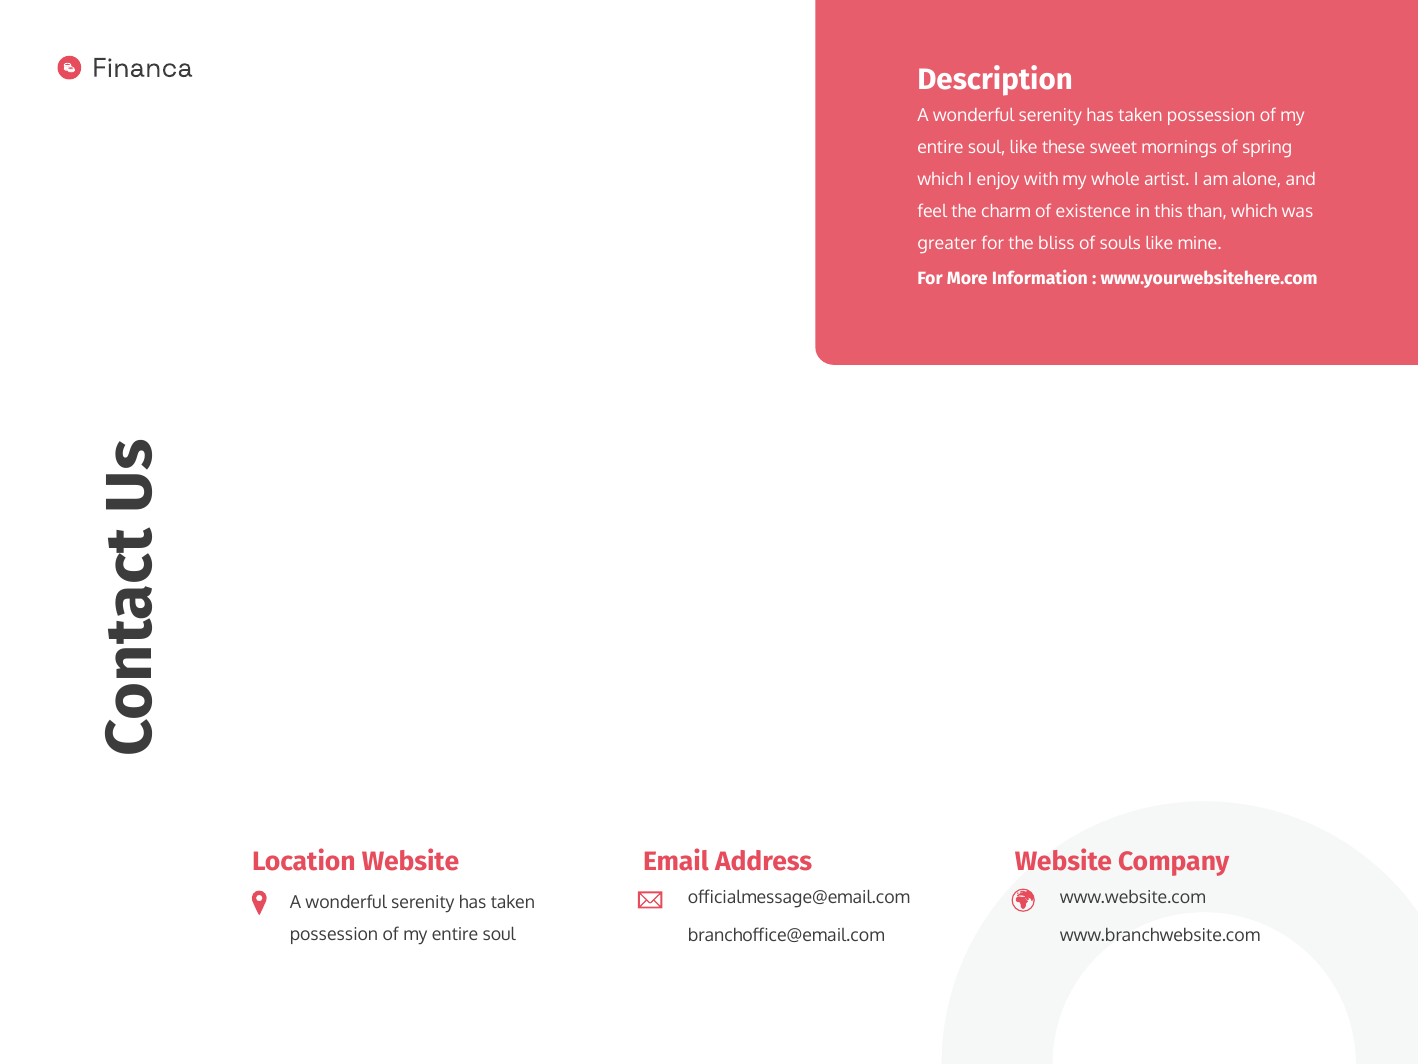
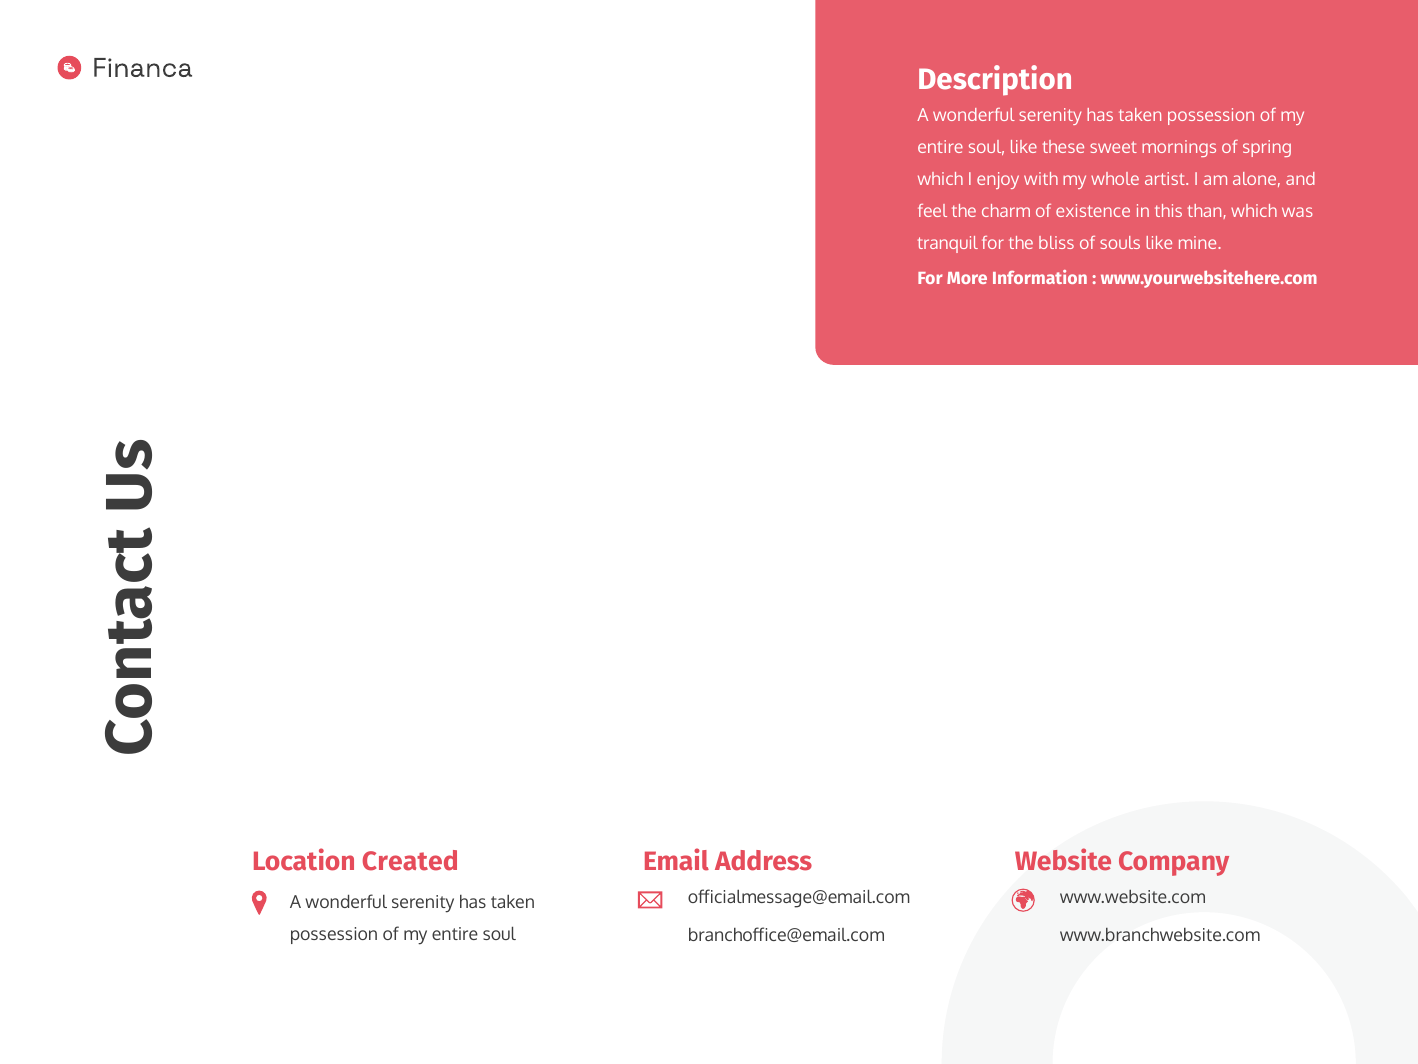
greater: greater -> tranquil
Location Website: Website -> Created
